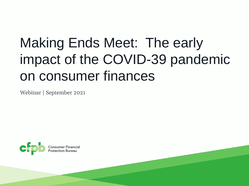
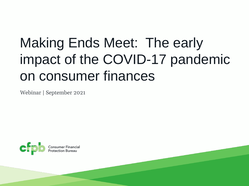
COVID-39: COVID-39 -> COVID-17
